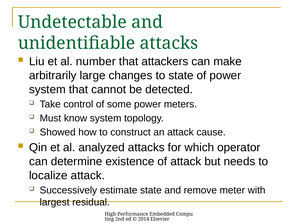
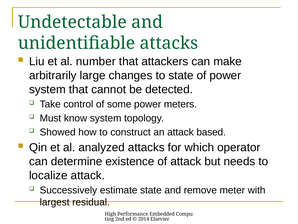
cause: cause -> based
